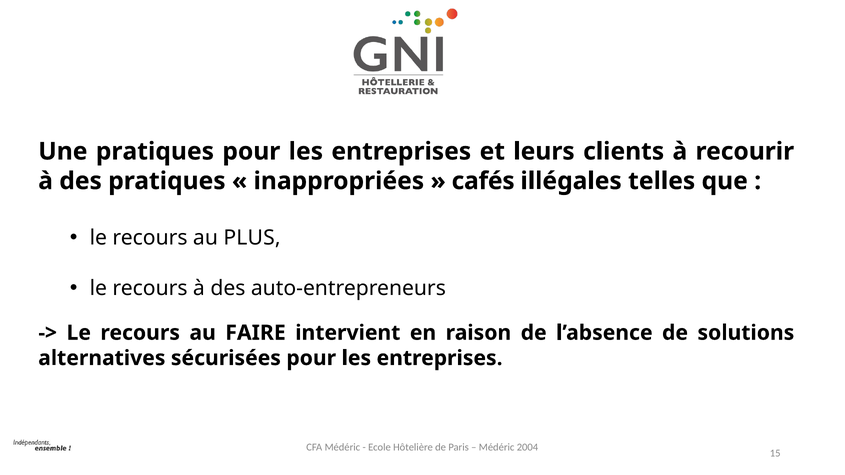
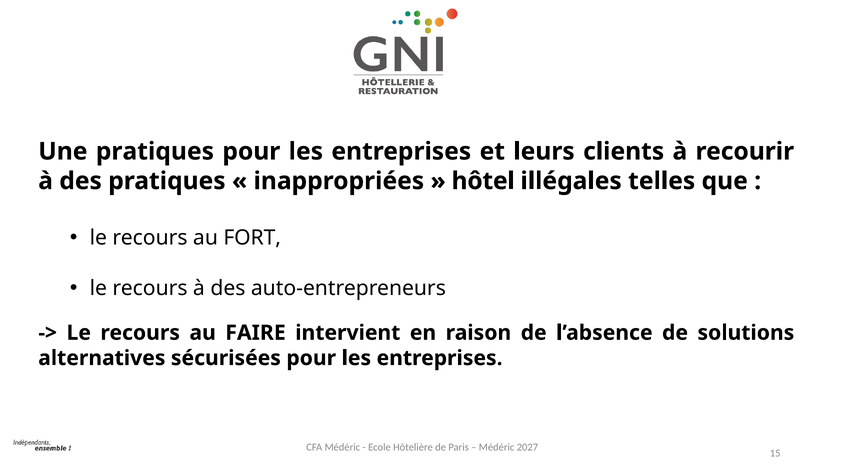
cafés: cafés -> hôtel
PLUS: PLUS -> FORT
2004: 2004 -> 2027
